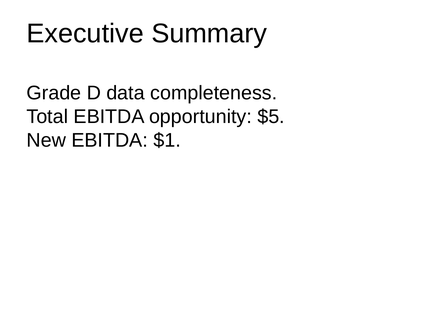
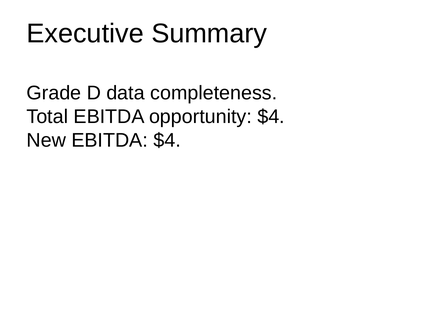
opportunity $5: $5 -> $4
EBITDA $1: $1 -> $4
